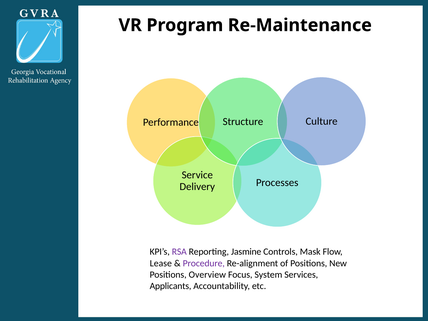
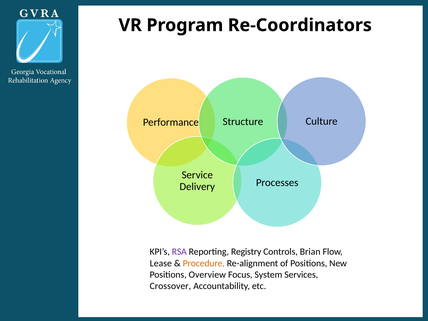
Re-Maintenance: Re-Maintenance -> Re-Coordinators
Jasmine: Jasmine -> Registry
Mask: Mask -> Brian
Procedure colour: purple -> orange
Applicants: Applicants -> Crossover
